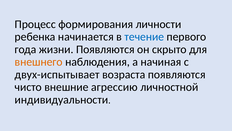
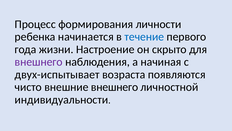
жизни Появляются: Появляются -> Настроение
внешнего at (39, 62) colour: orange -> purple
внешние агрессию: агрессию -> внешнего
